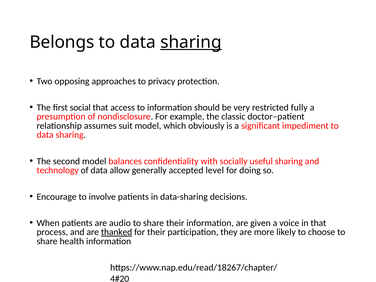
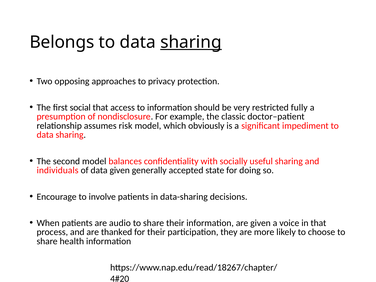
suit: suit -> risk
technology: technology -> individuals
data allow: allow -> given
level: level -> state
thanked underline: present -> none
